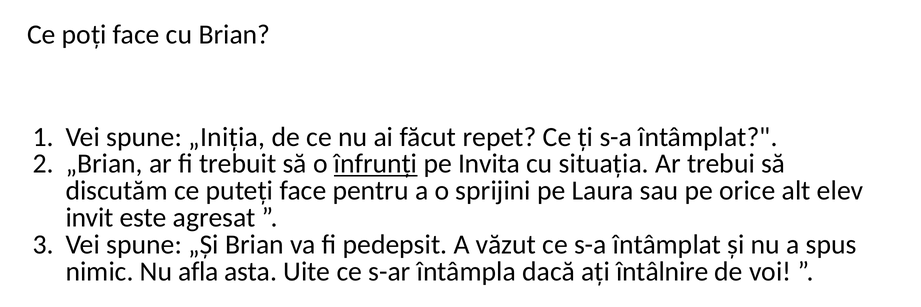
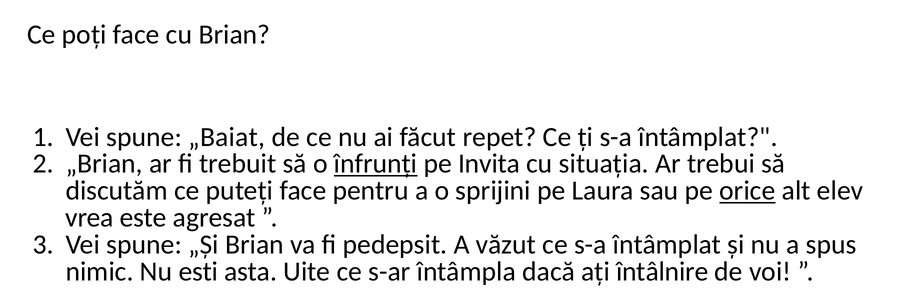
„Iniția: „Iniția -> „Baiat
orice underline: none -> present
invit: invit -> vrea
afla: afla -> esti
